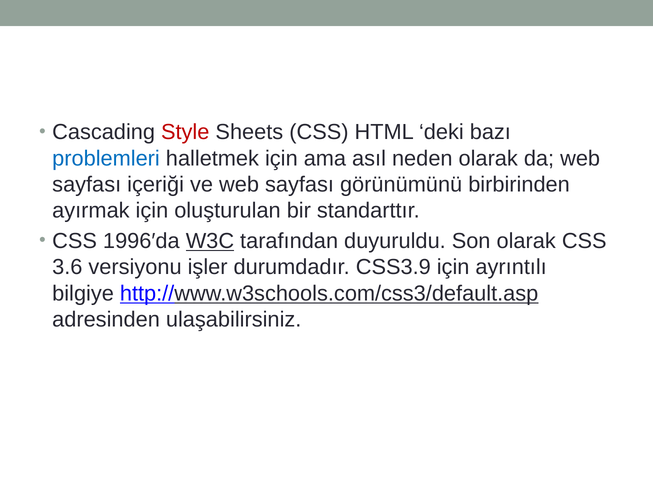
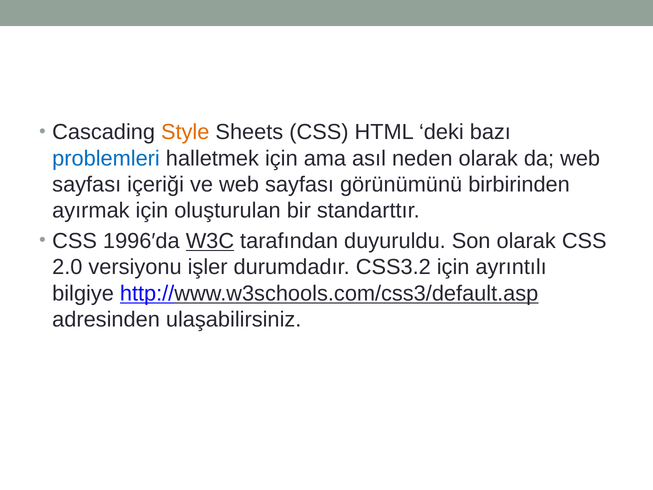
Style colour: red -> orange
3.6: 3.6 -> 2.0
CSS3.9: CSS3.9 -> CSS3.2
